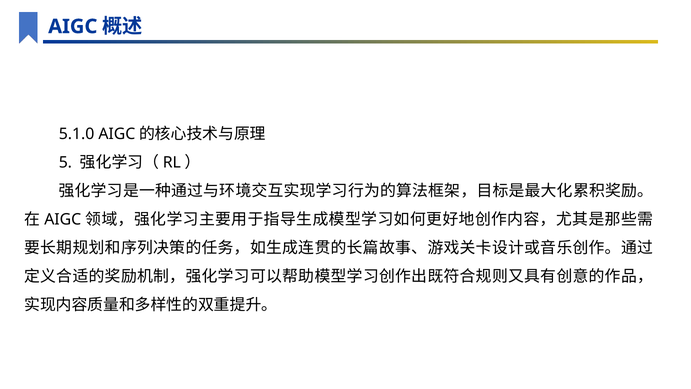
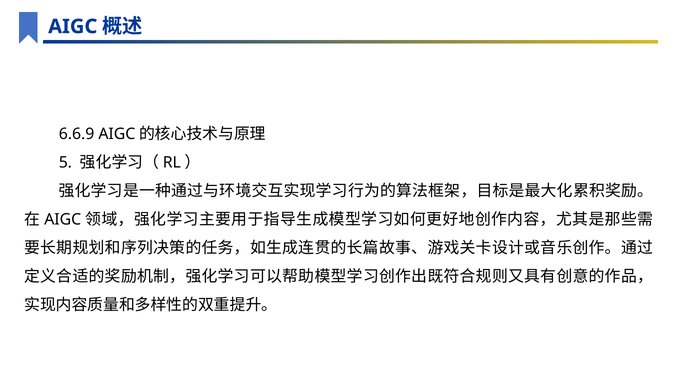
5.1.0: 5.1.0 -> 6.6.9
